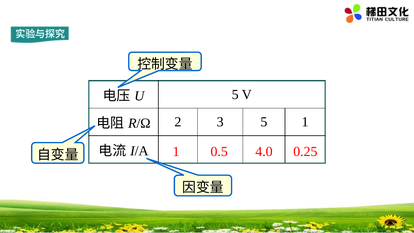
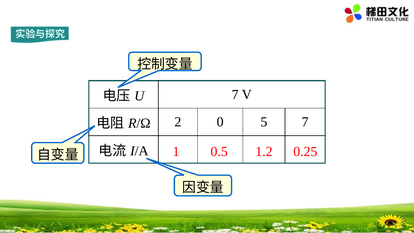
5 at (235, 94): 5 -> 7
3: 3 -> 0
5 1: 1 -> 7
4.0: 4.0 -> 1.2
